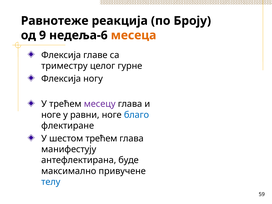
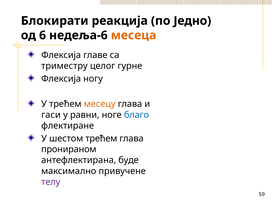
Равнотеже: Равнотеже -> Блокирати
Броју: Броју -> Једно
9: 9 -> 6
месeцу colour: purple -> orange
ноге at (51, 115): ноге -> гаси
манифестују: манифестују -> пронираном
телу colour: blue -> purple
